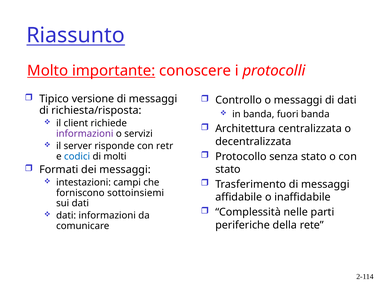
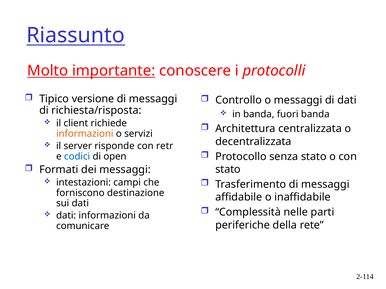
informazioni at (85, 134) colour: purple -> orange
molti: molti -> open
sottoinsiemi: sottoinsiemi -> destinazione
